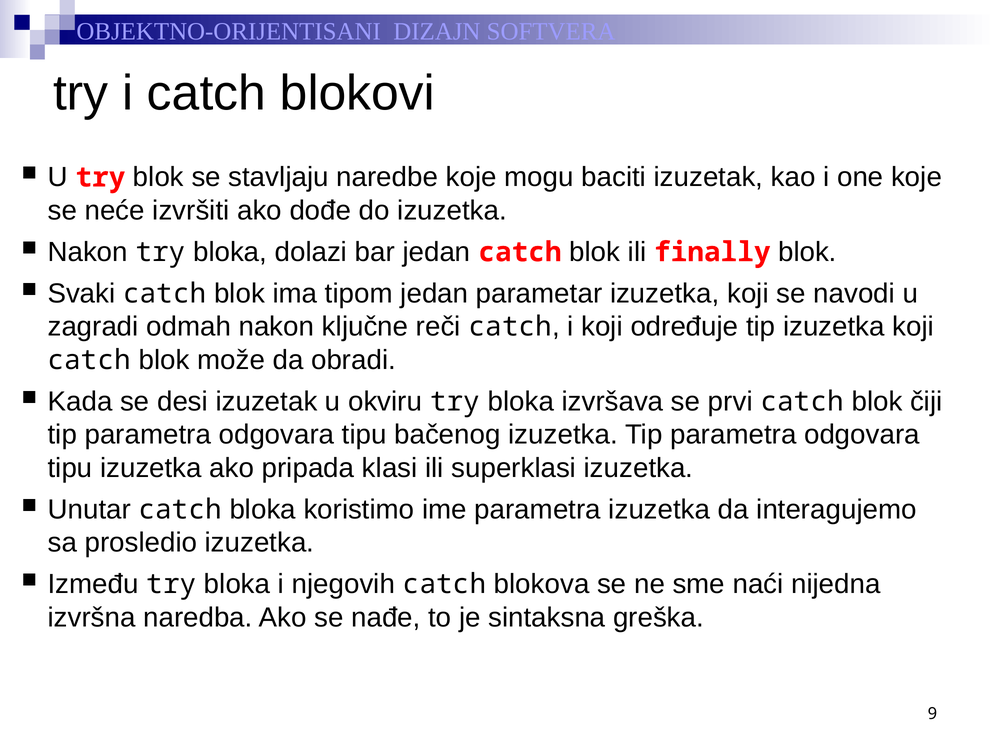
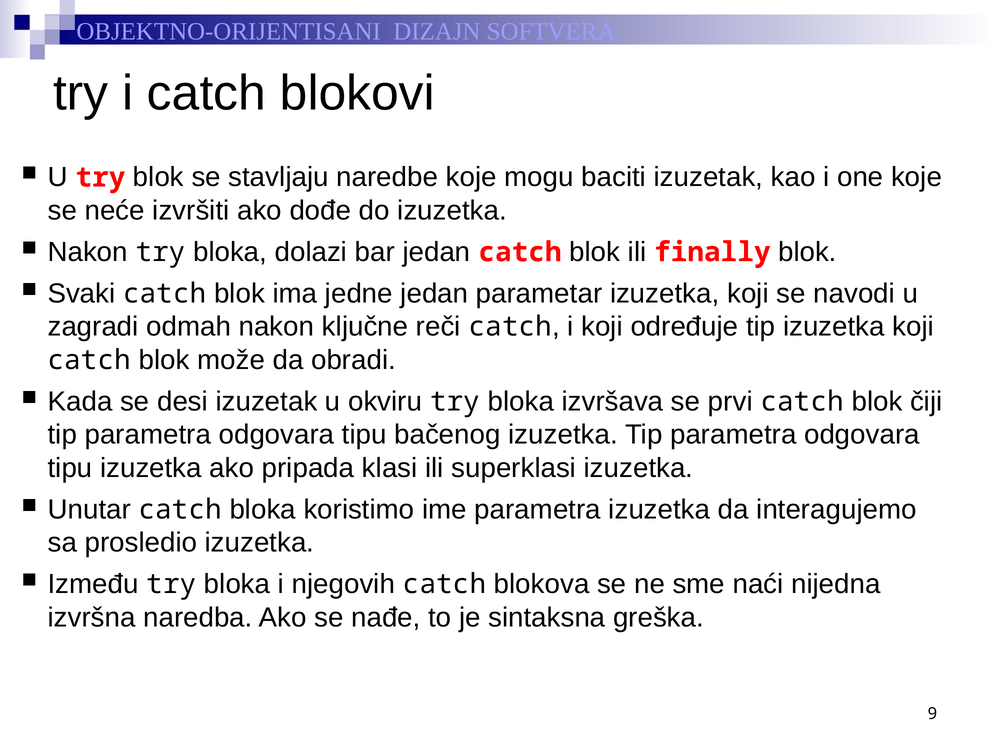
tipom: tipom -> jedne
